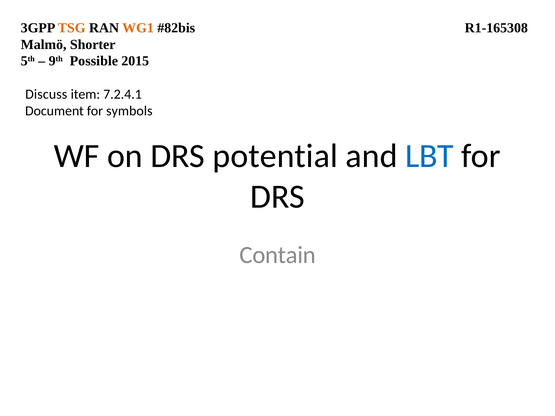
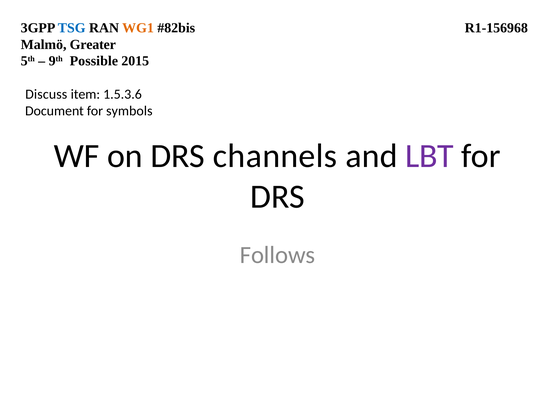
TSG colour: orange -> blue
R1-165308: R1-165308 -> R1-156968
Shorter: Shorter -> Greater
7.2.4.1: 7.2.4.1 -> 1.5.3.6
potential: potential -> channels
LBT colour: blue -> purple
Contain: Contain -> Follows
